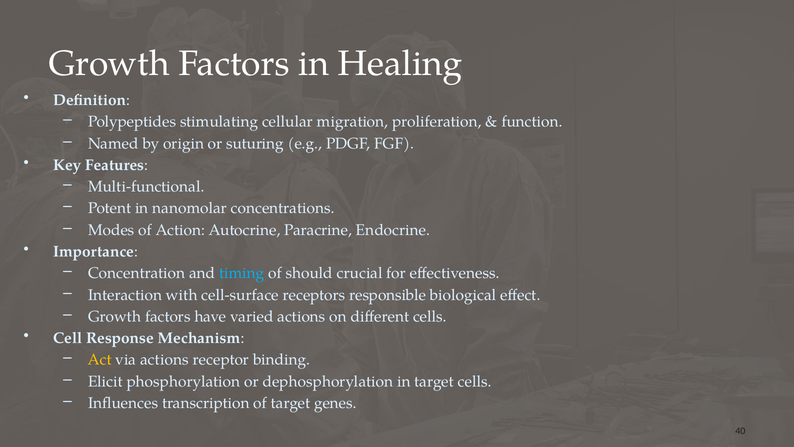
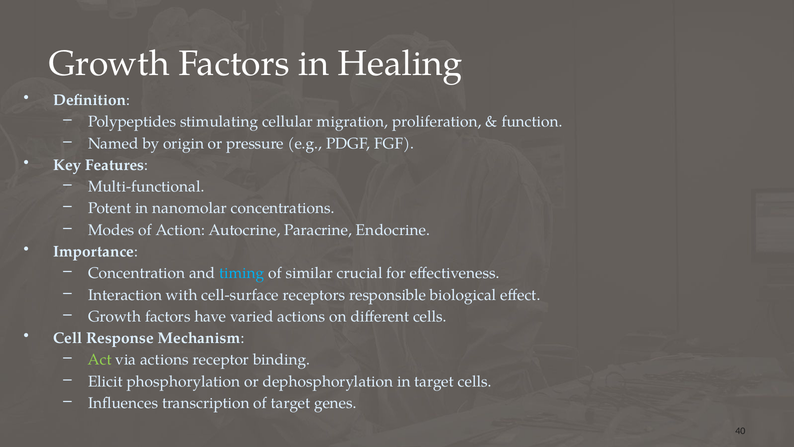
suturing: suturing -> pressure
should: should -> similar
Act colour: yellow -> light green
